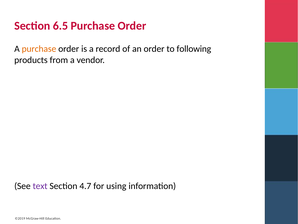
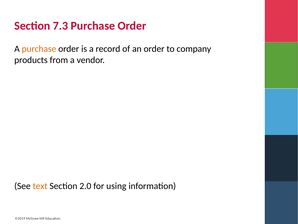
6.5: 6.5 -> 7.3
following: following -> company
text colour: purple -> orange
4.7: 4.7 -> 2.0
